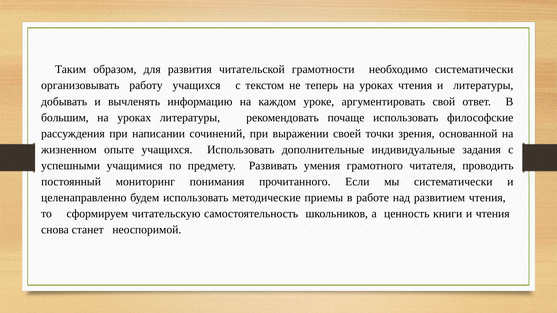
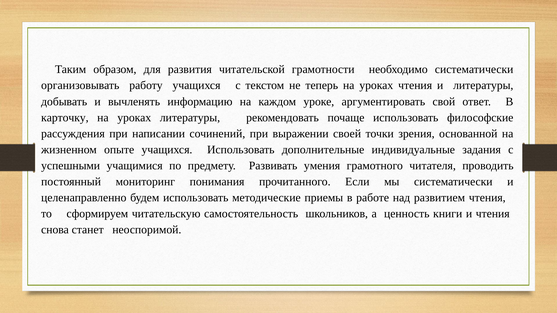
большим: большим -> карточку
